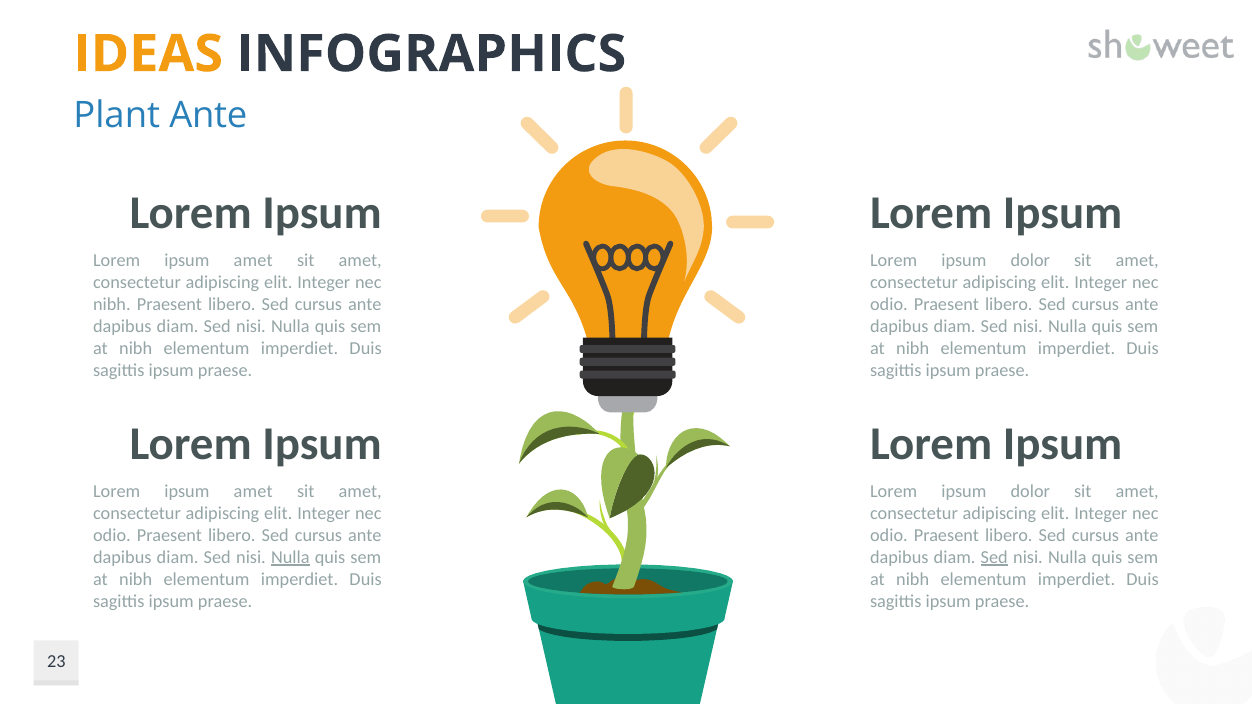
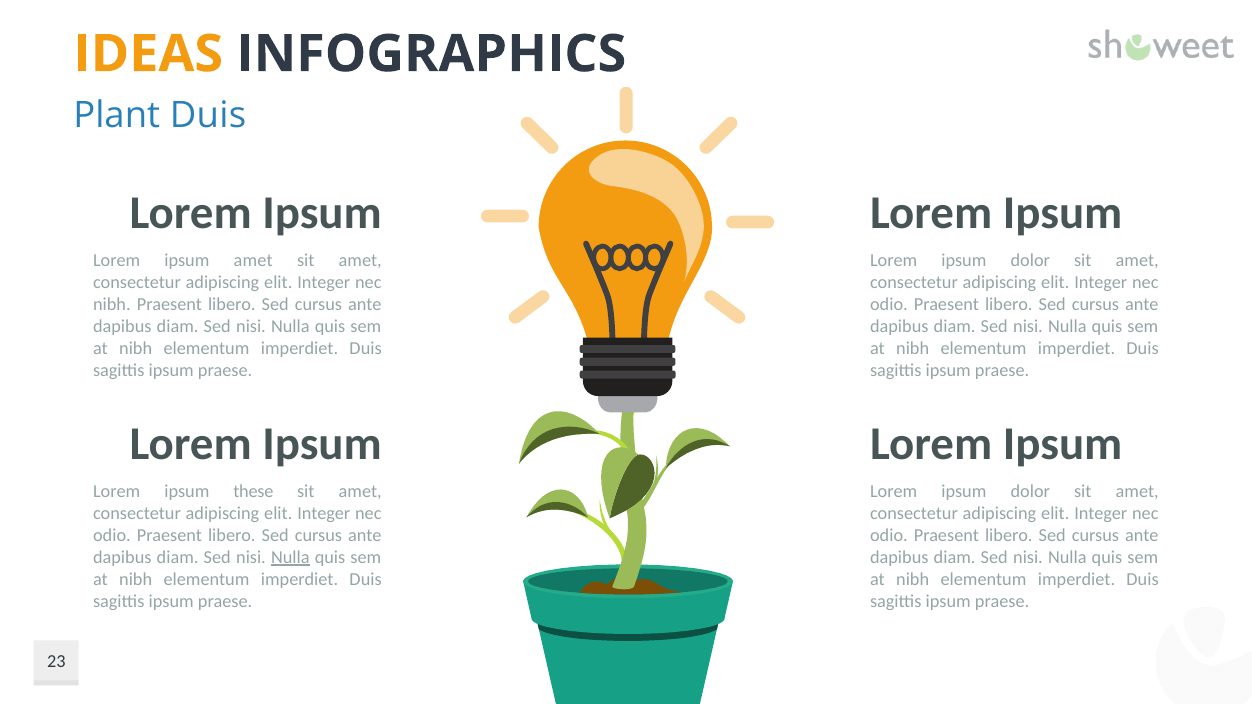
Plant Ante: Ante -> Duis
amet at (253, 492): amet -> these
Sed at (994, 557) underline: present -> none
